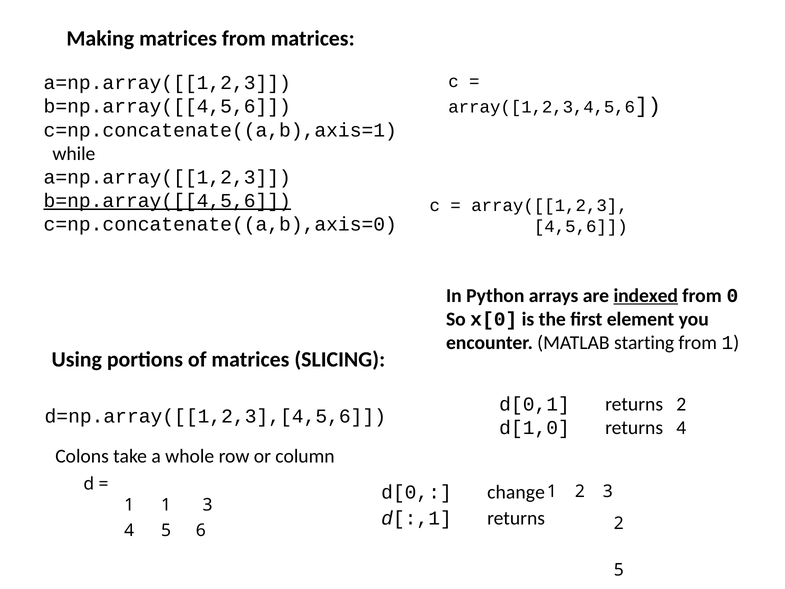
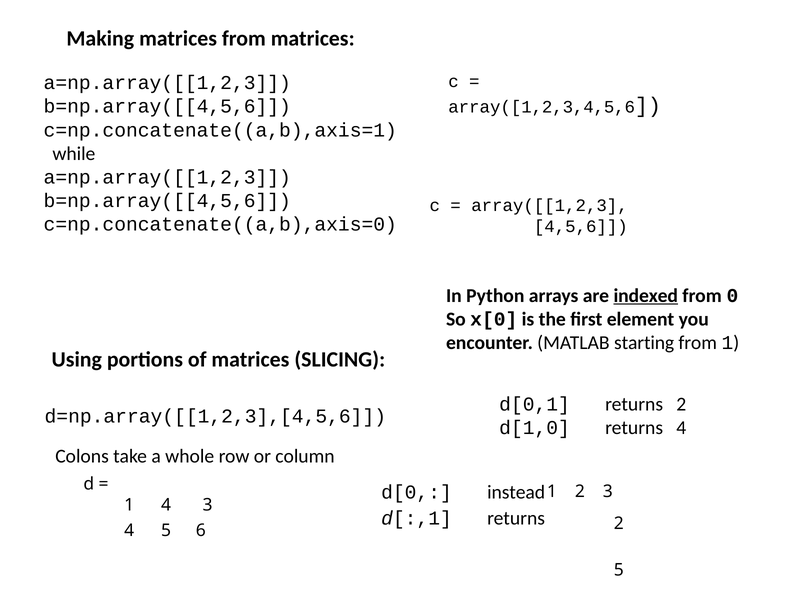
b=np.array([[4,5,6 at (167, 201) underline: present -> none
change: change -> instead
1 1: 1 -> 4
